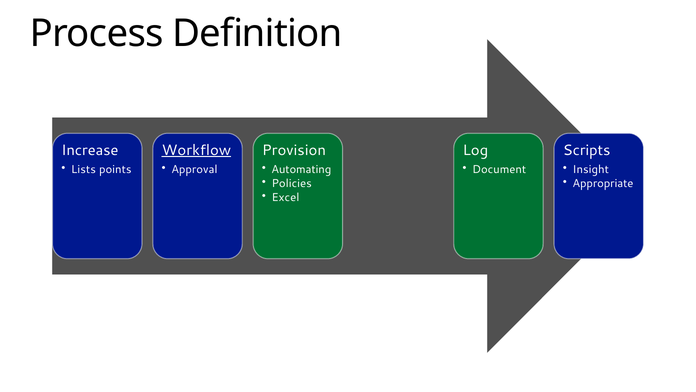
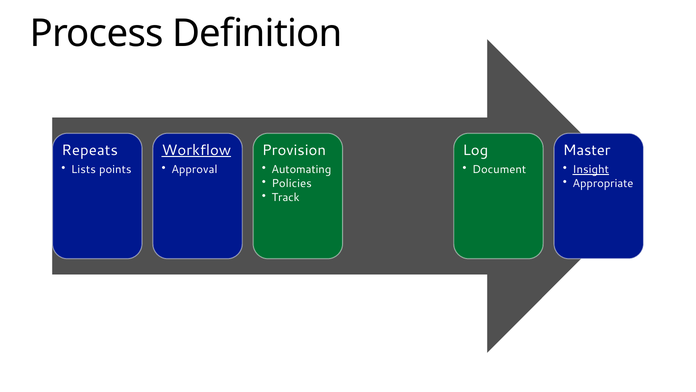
Increase: Increase -> Repeats
Scripts: Scripts -> Master
Insight underline: none -> present
Excel: Excel -> Track
